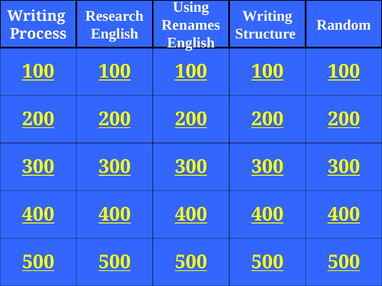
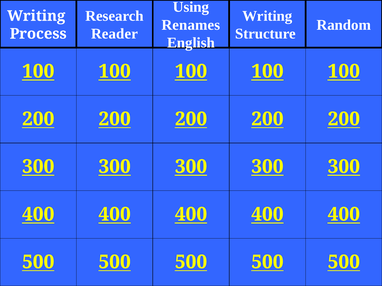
English at (115, 34): English -> Reader
